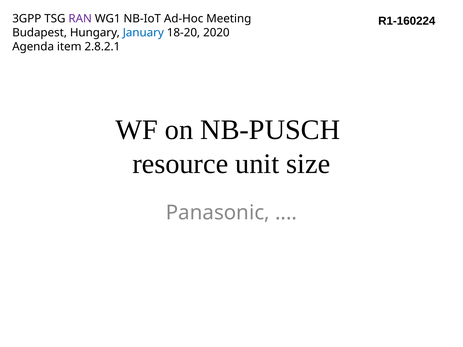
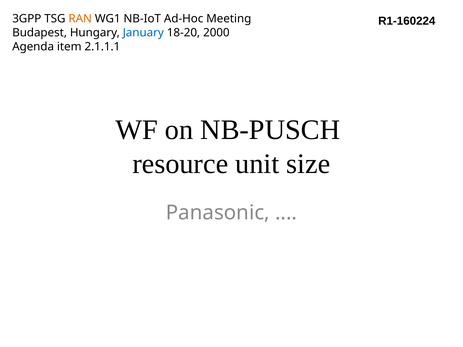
RAN colour: purple -> orange
2020: 2020 -> 2000
2.8.2.1: 2.8.2.1 -> 2.1.1.1
